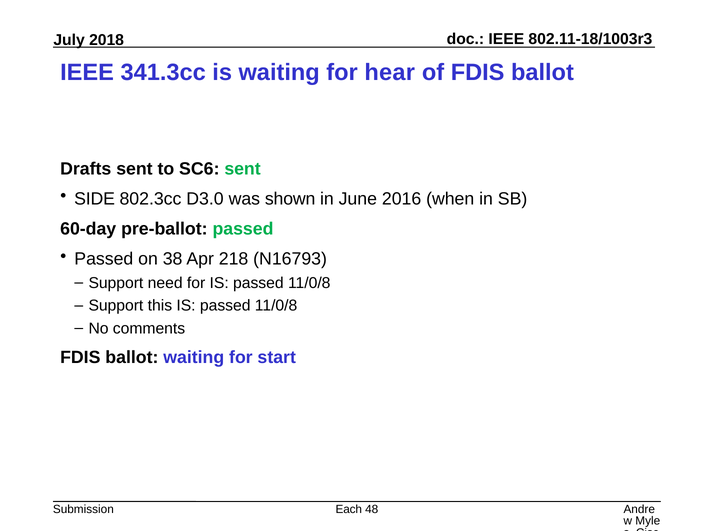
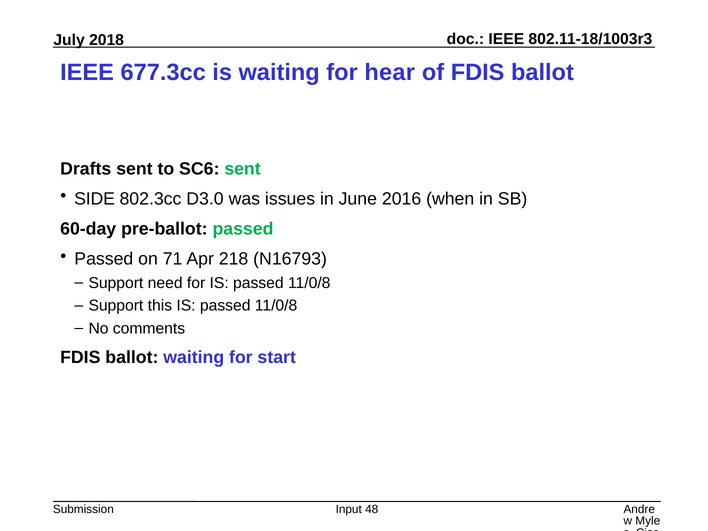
341.3cc: 341.3cc -> 677.3cc
shown: shown -> issues
38: 38 -> 71
Each: Each -> Input
